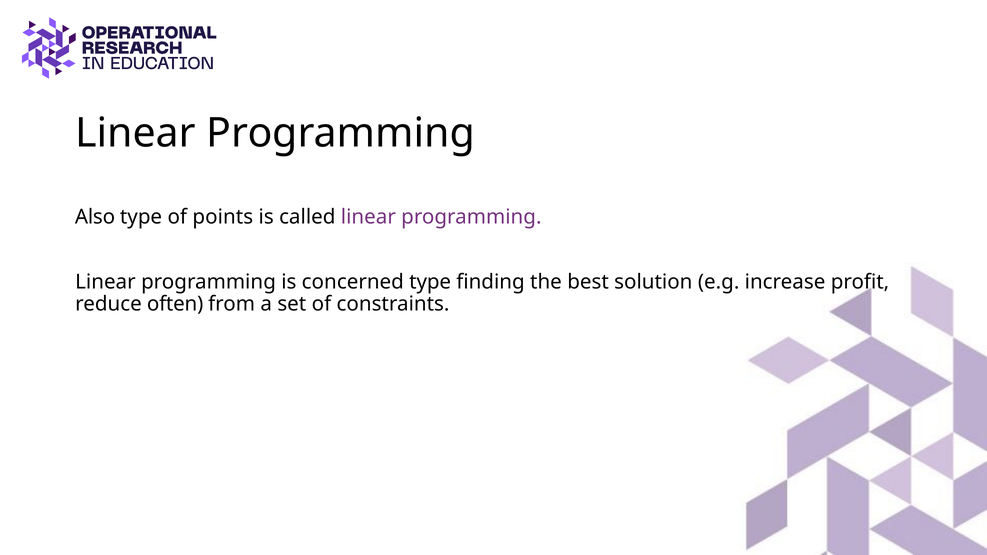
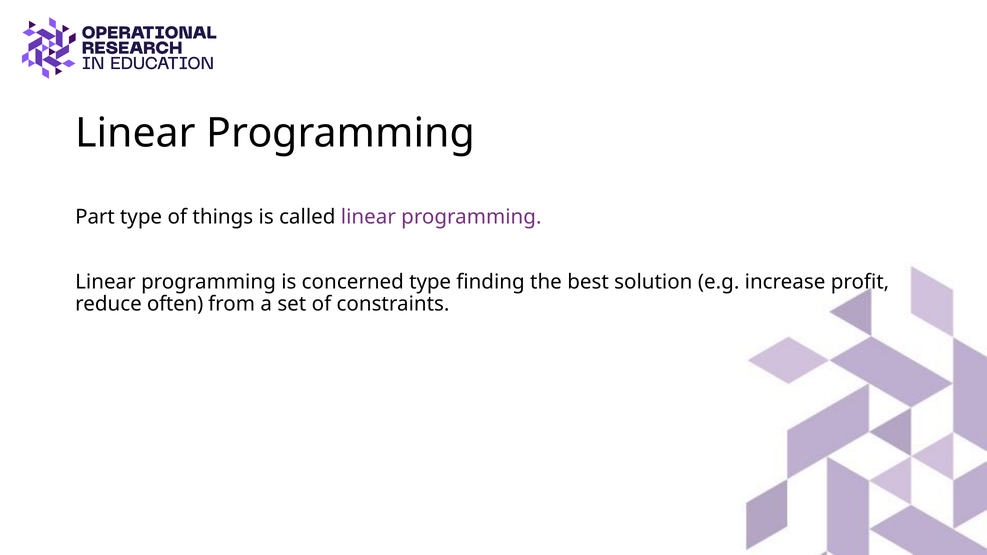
Also: Also -> Part
points: points -> things
